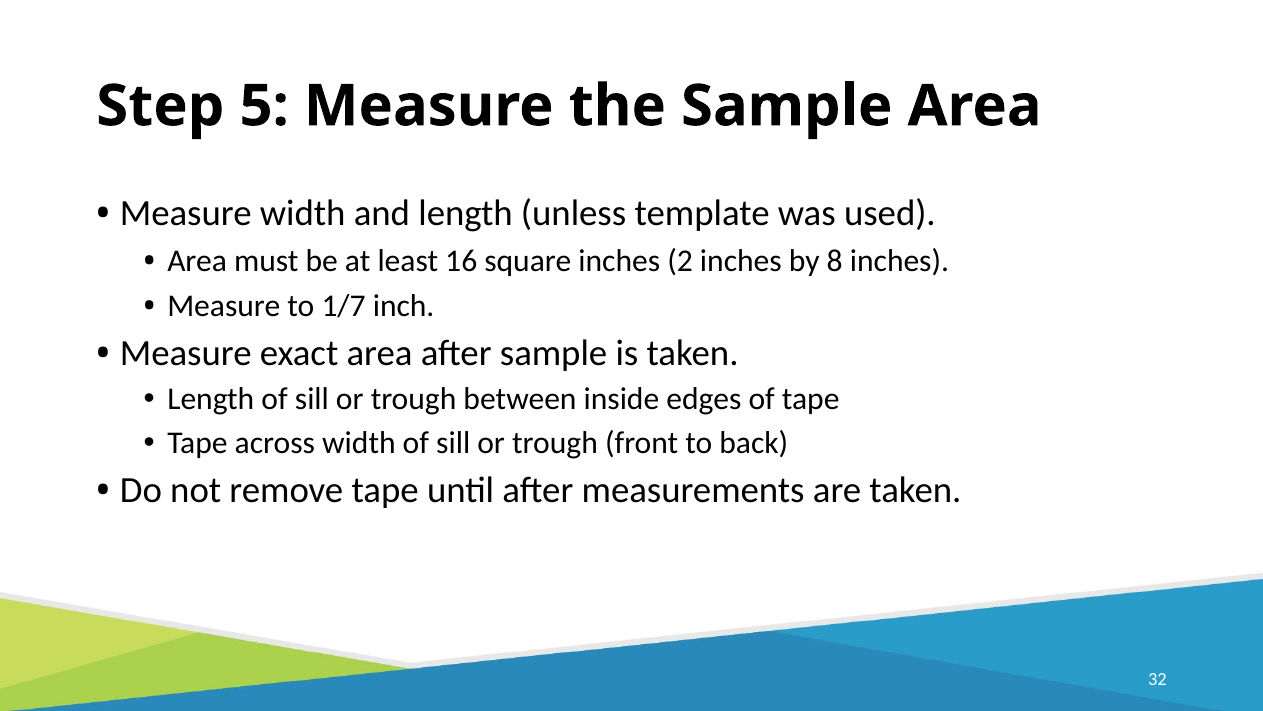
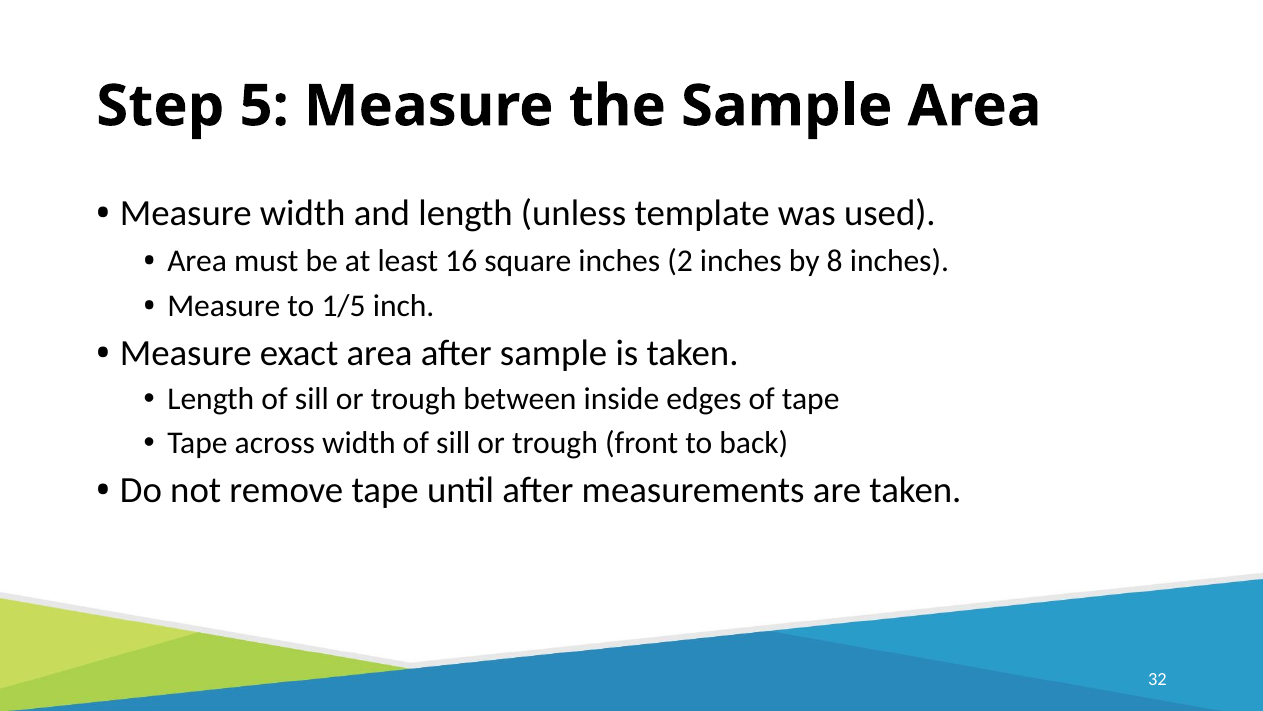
1/7: 1/7 -> 1/5
